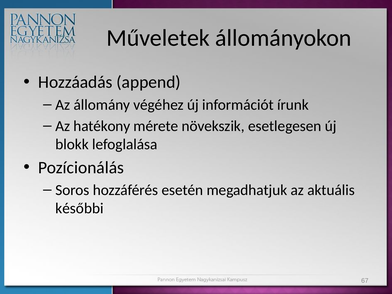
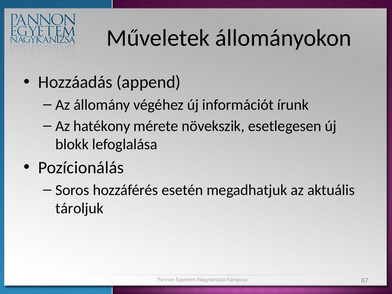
későbbi: későbbi -> tároljuk
